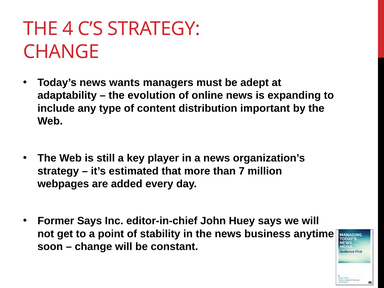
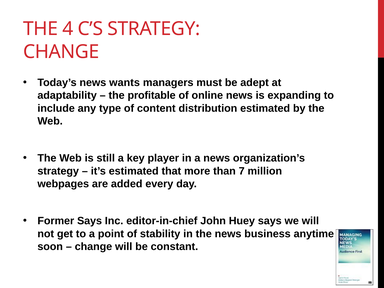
evolution: evolution -> profitable
distribution important: important -> estimated
